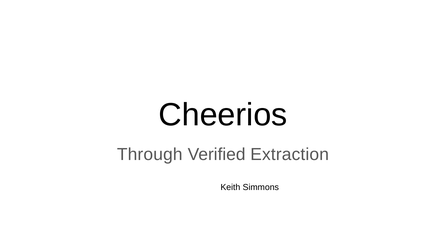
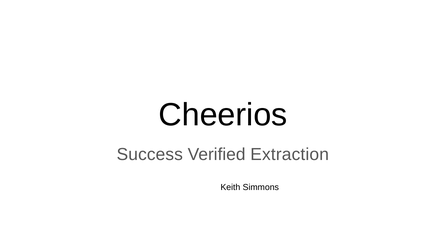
Through: Through -> Success
